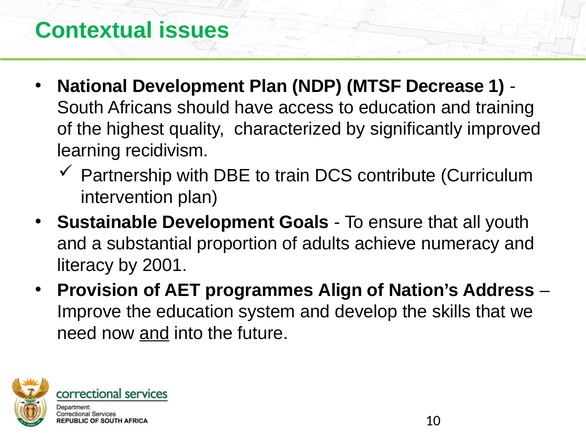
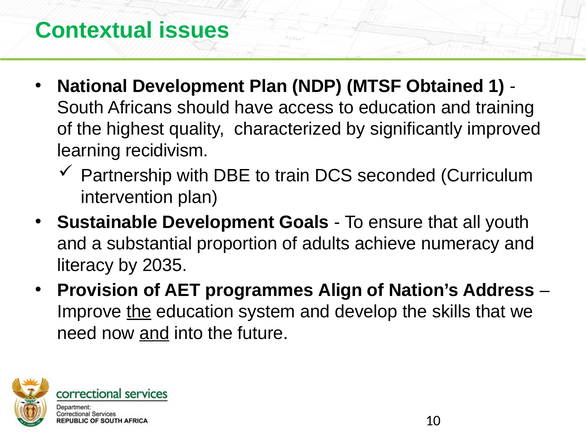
Decrease: Decrease -> Obtained
contribute: contribute -> seconded
2001: 2001 -> 2035
the at (139, 311) underline: none -> present
